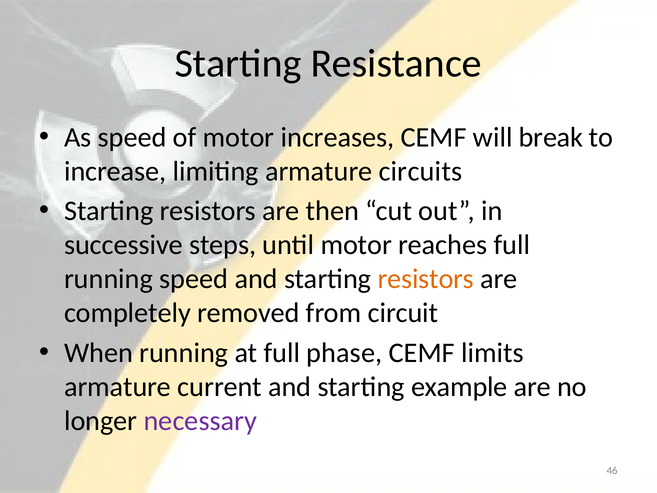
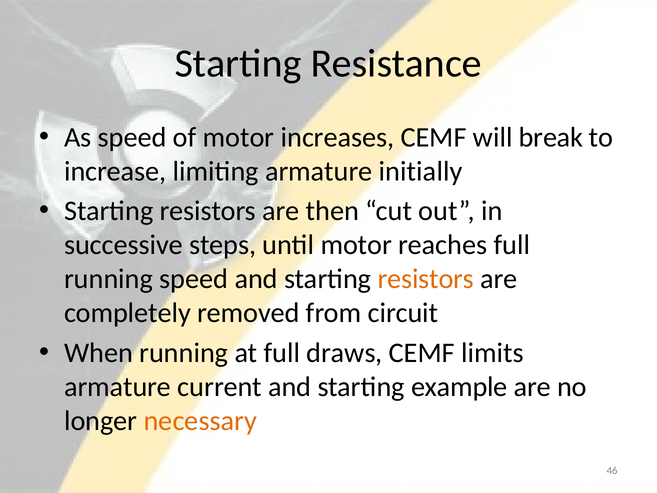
circuits: circuits -> initially
phase: phase -> draws
necessary colour: purple -> orange
